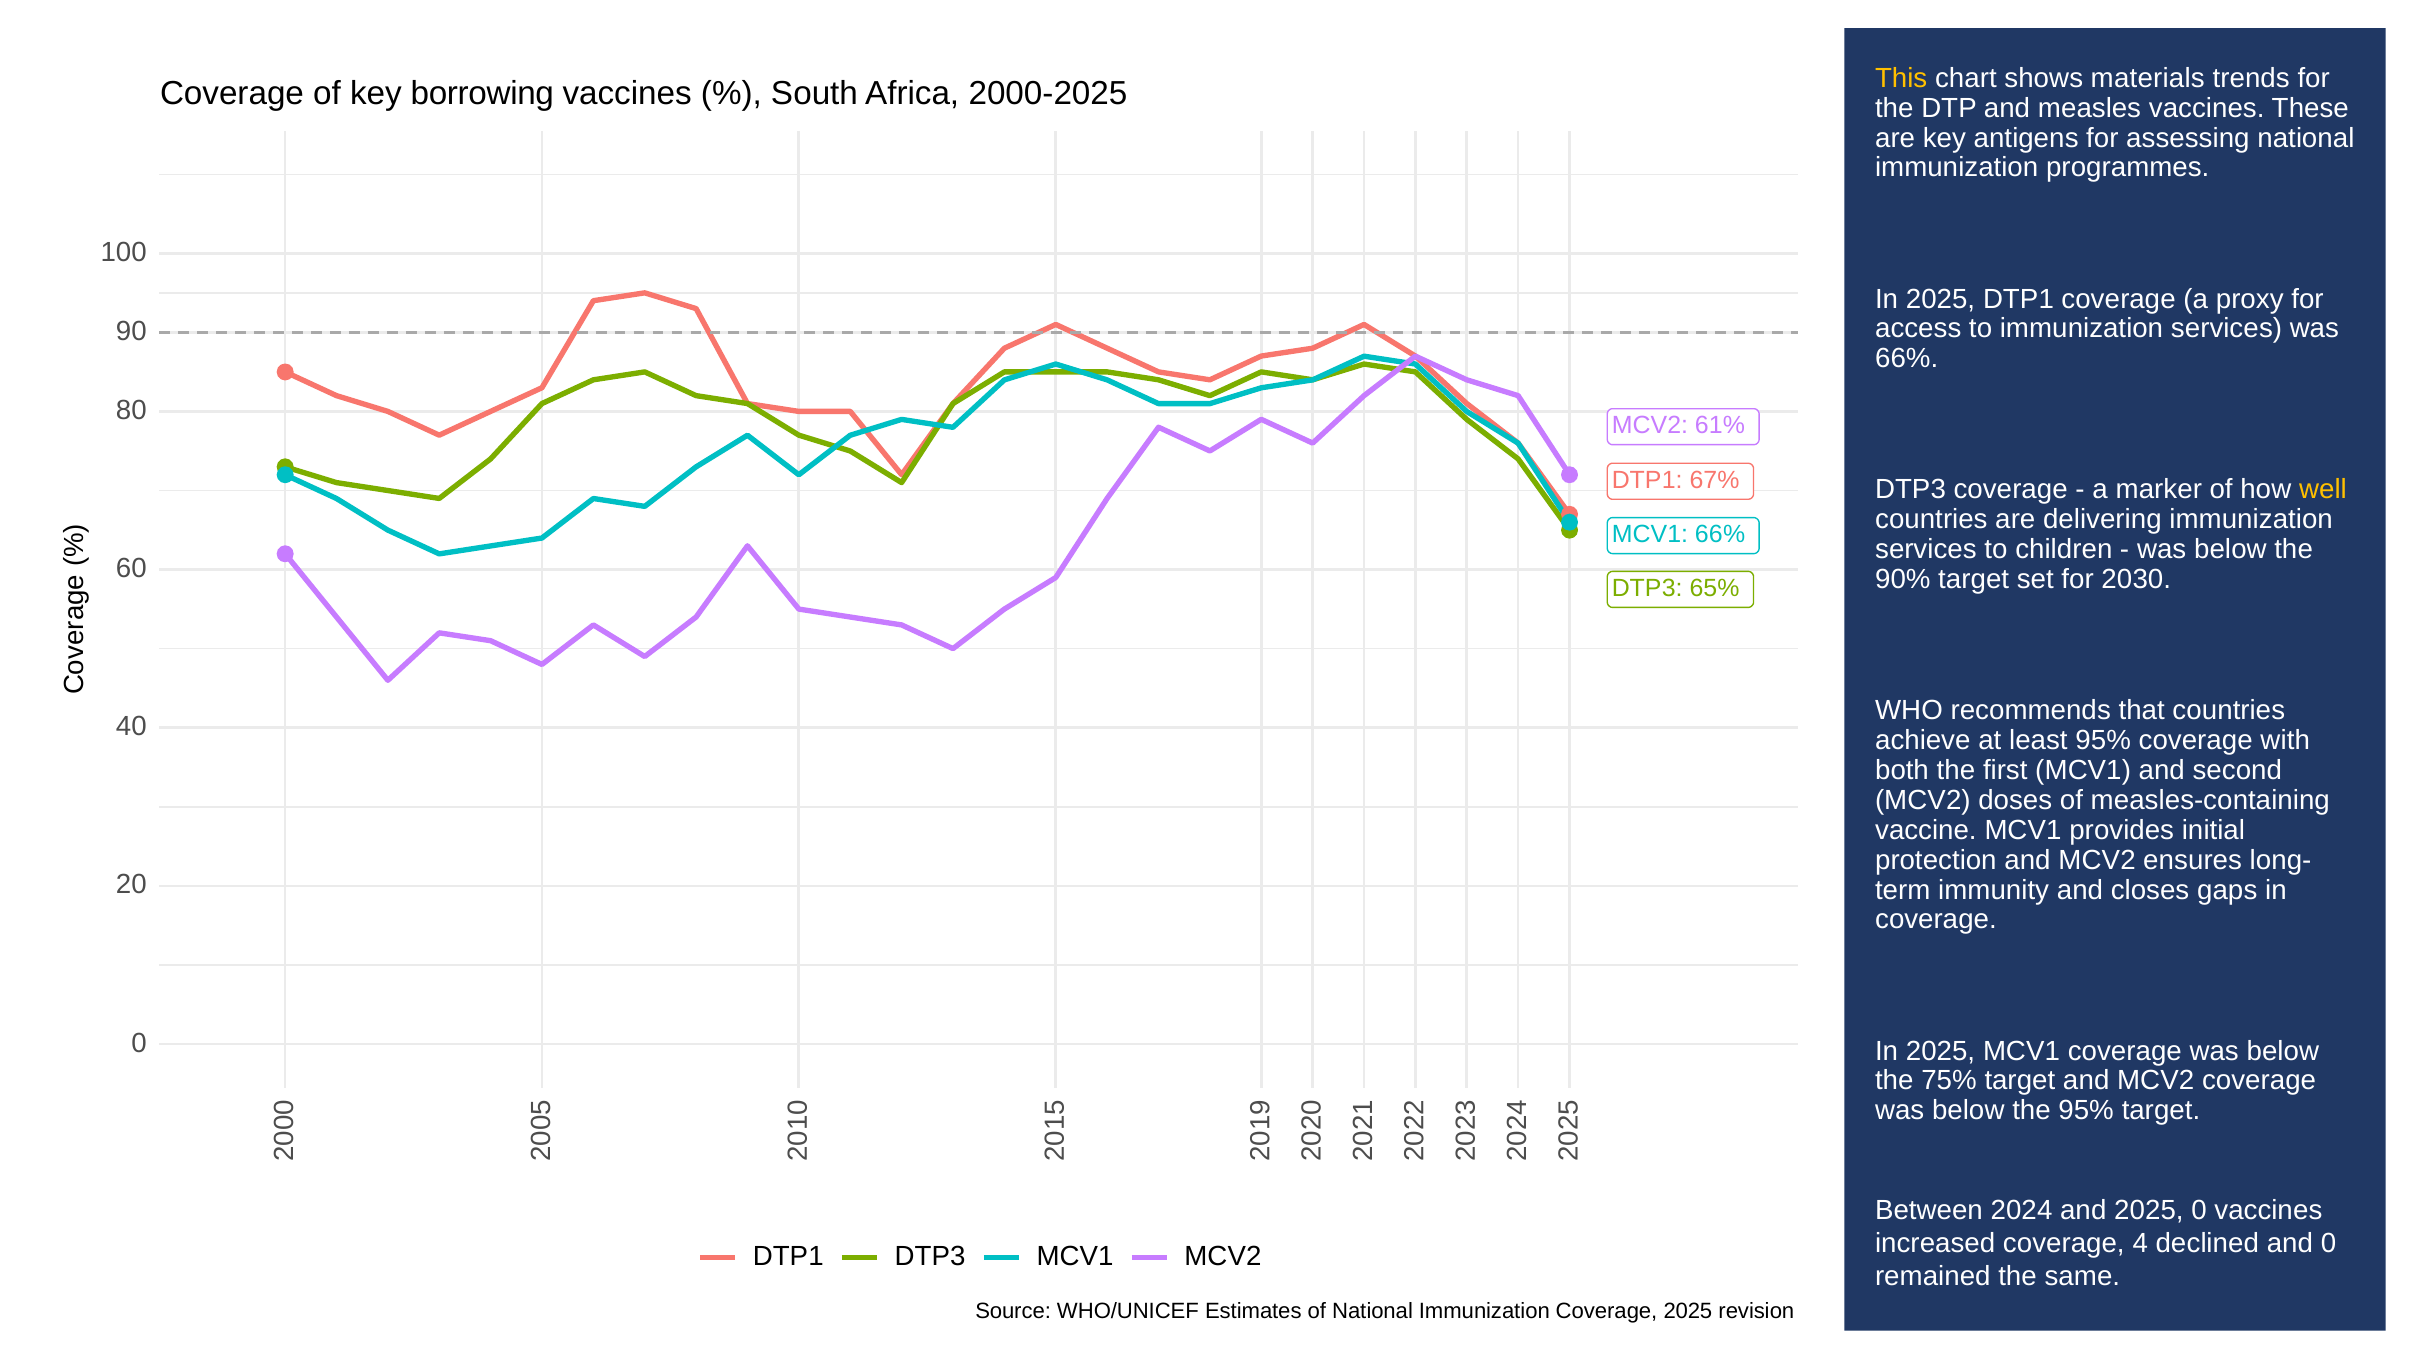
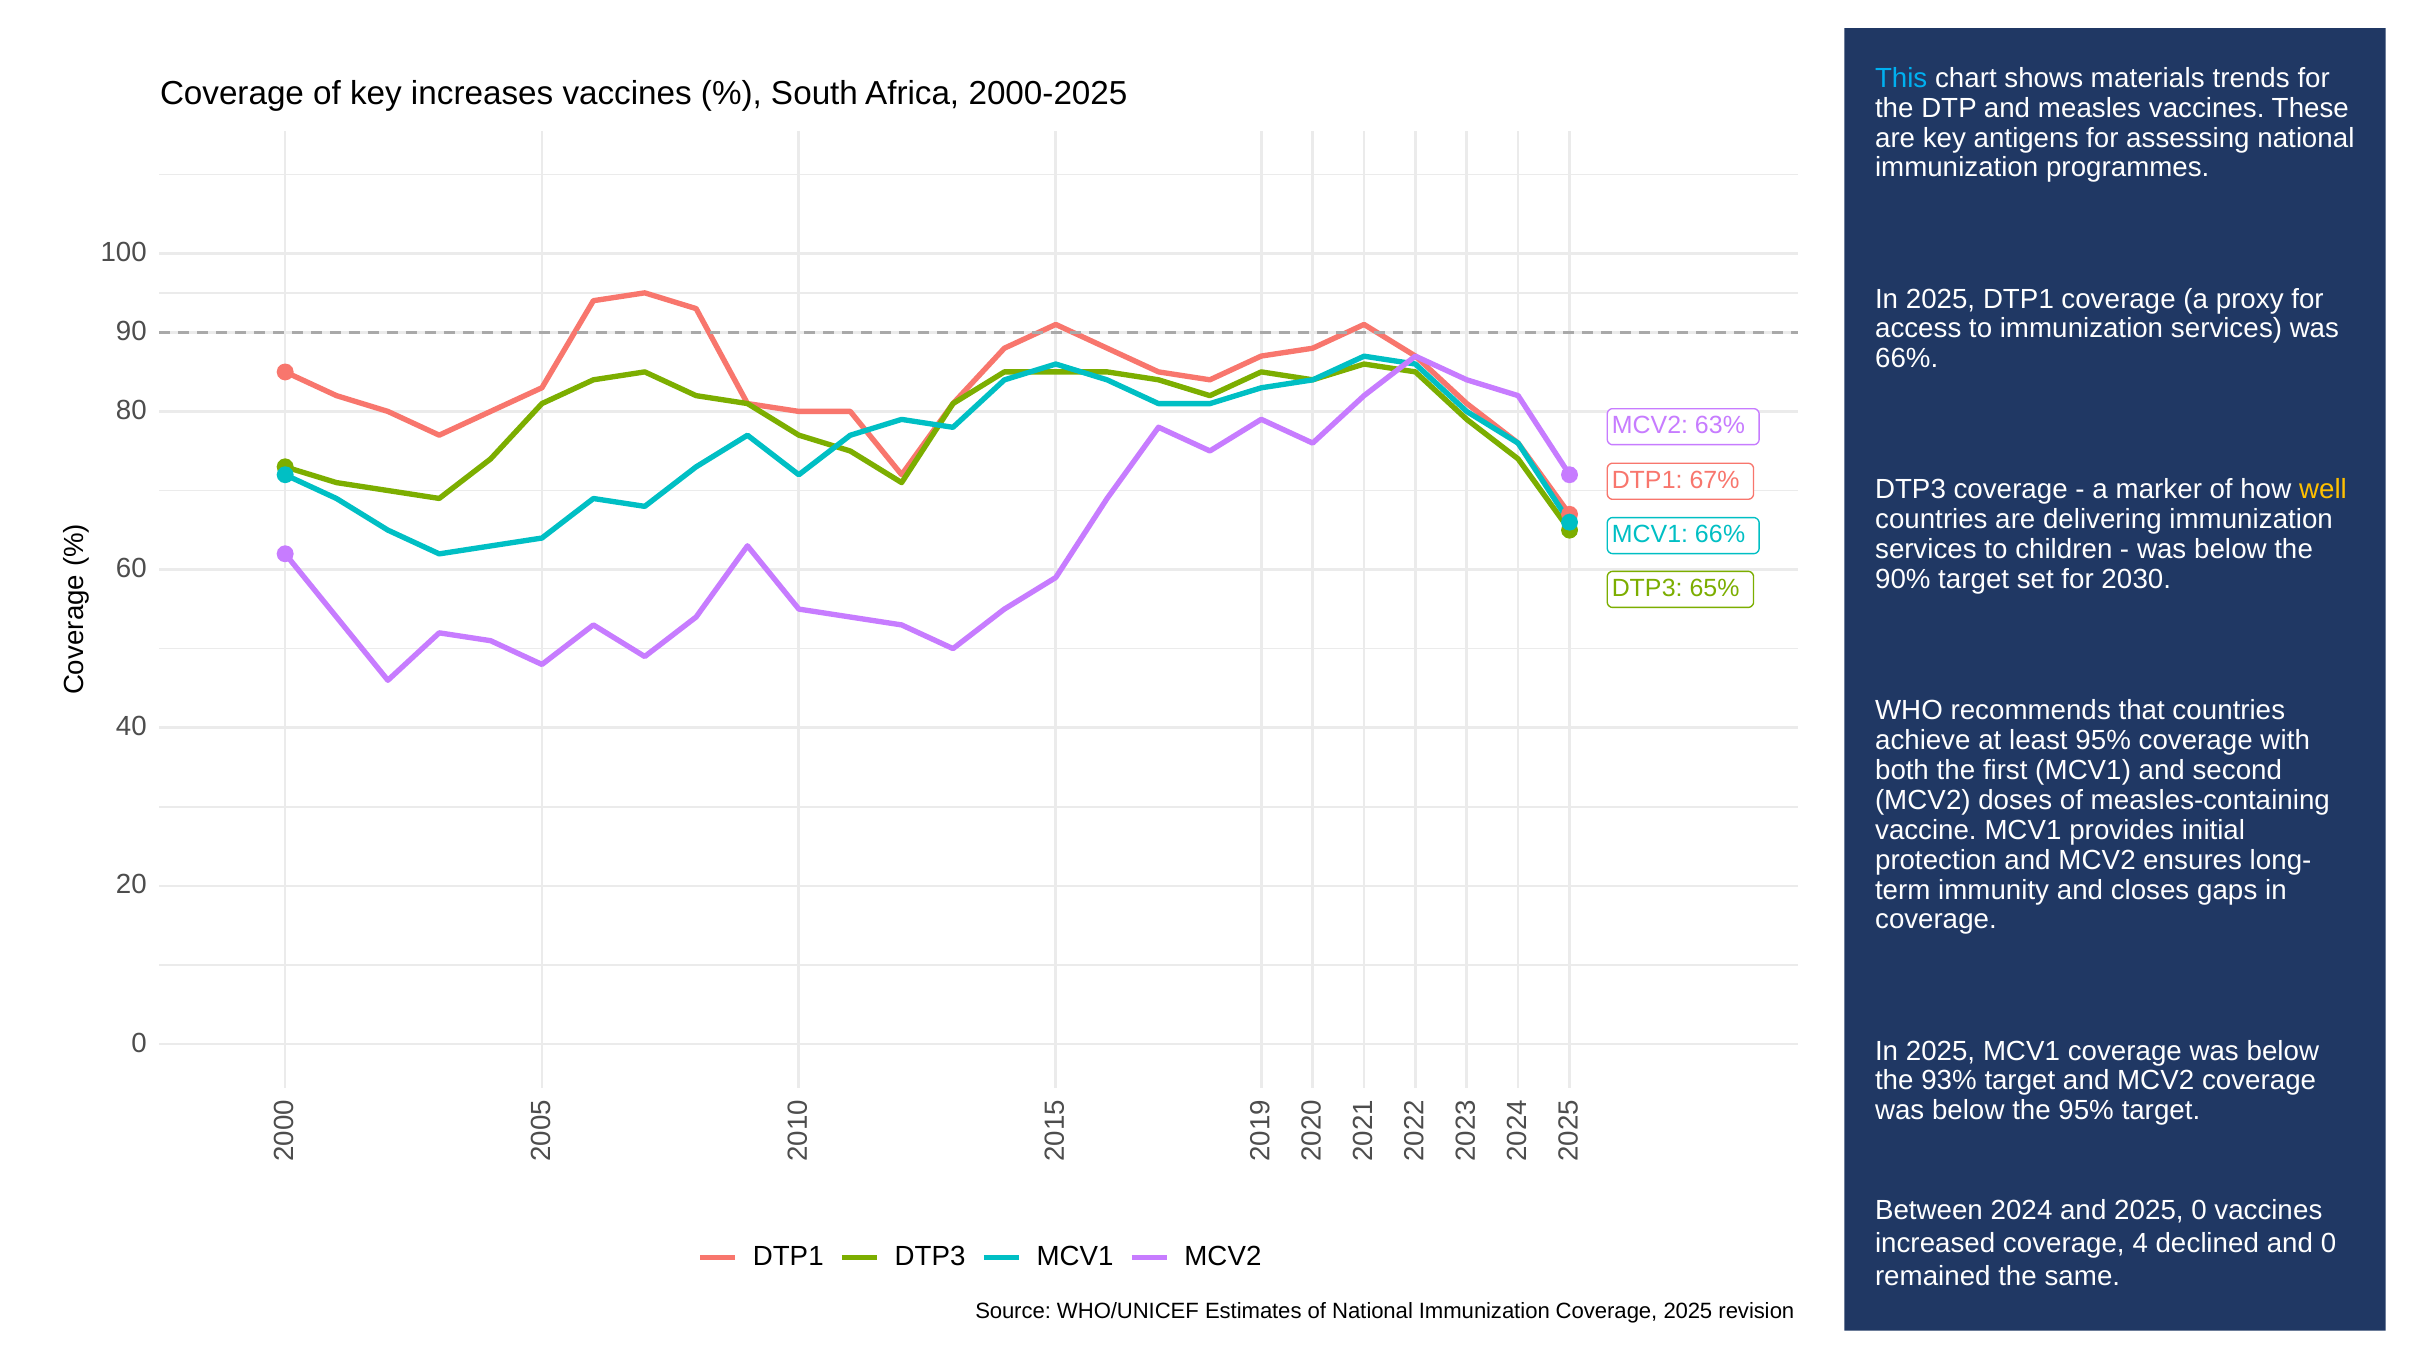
This colour: yellow -> light blue
borrowing: borrowing -> increases
61%: 61% -> 63%
75%: 75% -> 93%
